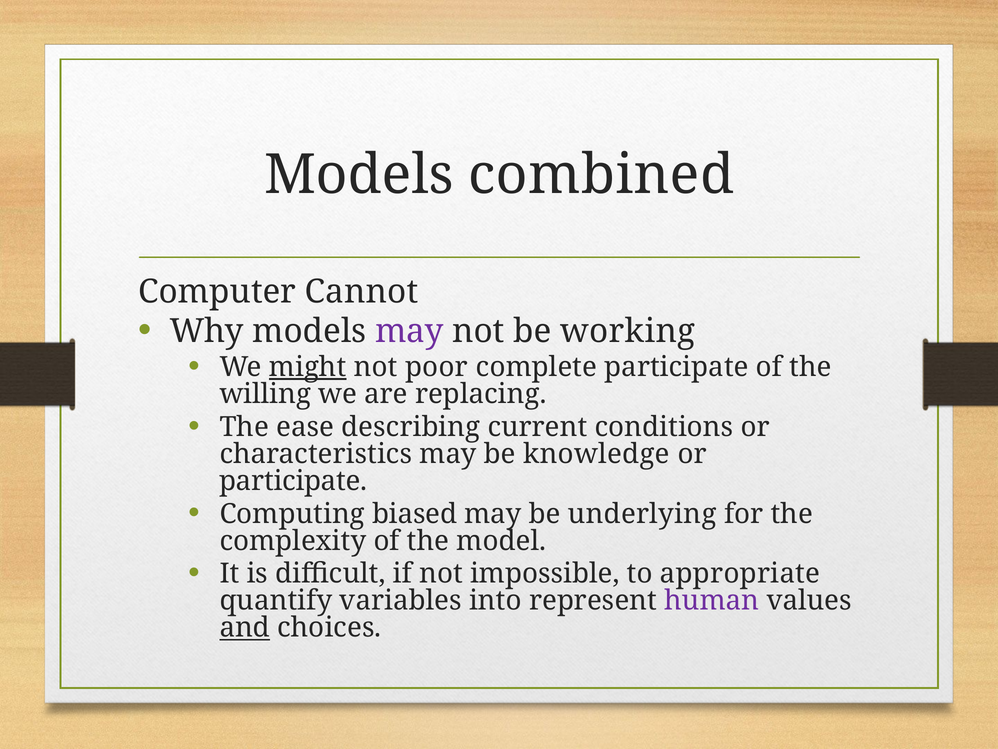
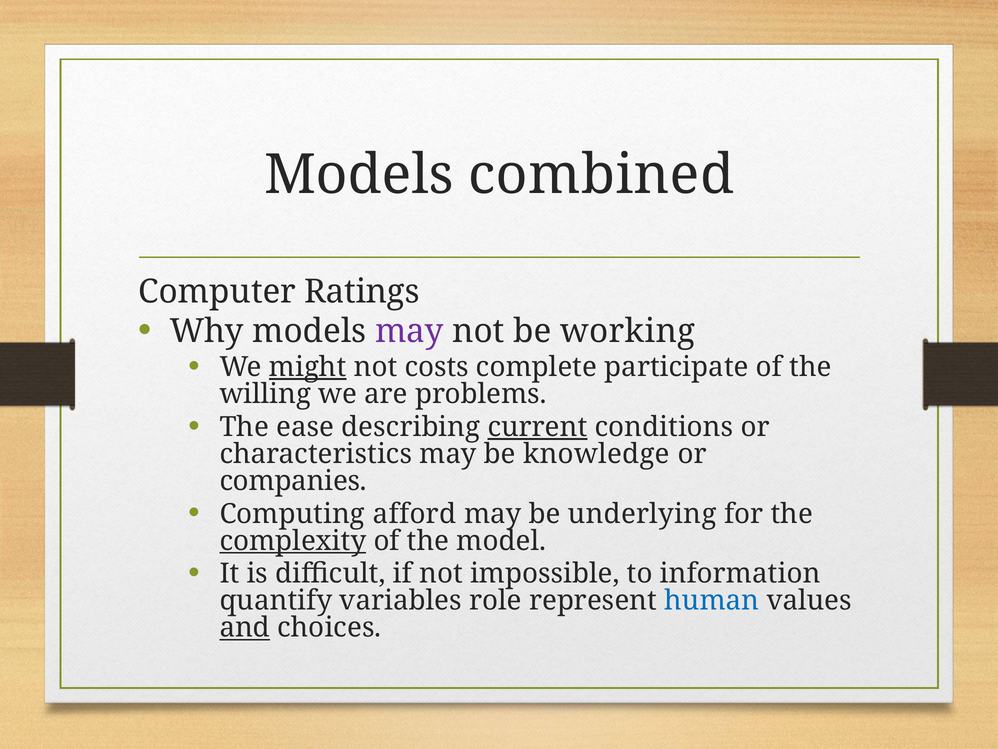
Cannot: Cannot -> Ratings
poor: poor -> costs
replacing: replacing -> problems
current underline: none -> present
participate at (293, 481): participate -> companies
biased: biased -> afford
complexity underline: none -> present
appropriate: appropriate -> information
into: into -> role
human colour: purple -> blue
